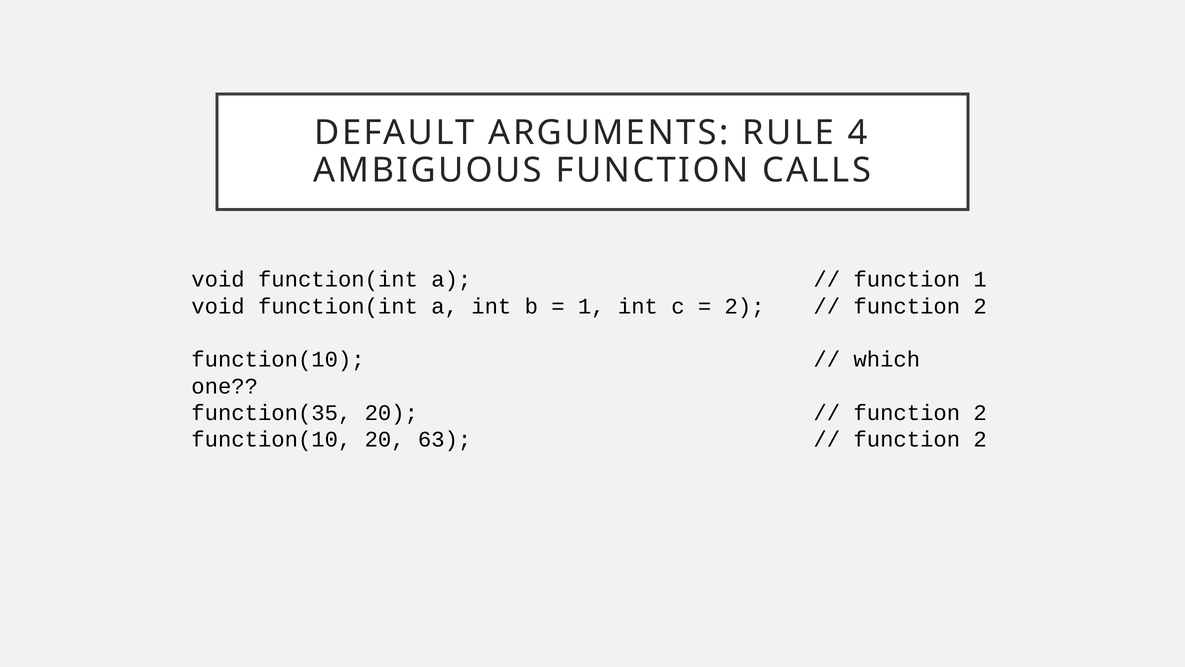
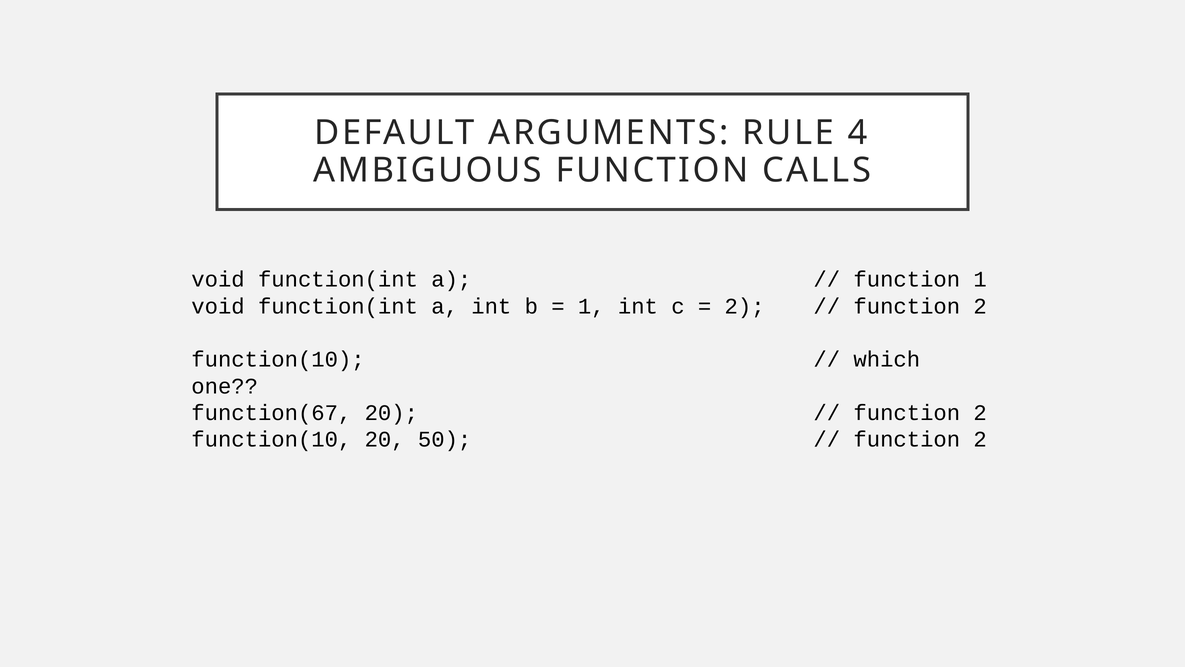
function(35: function(35 -> function(67
63: 63 -> 50
